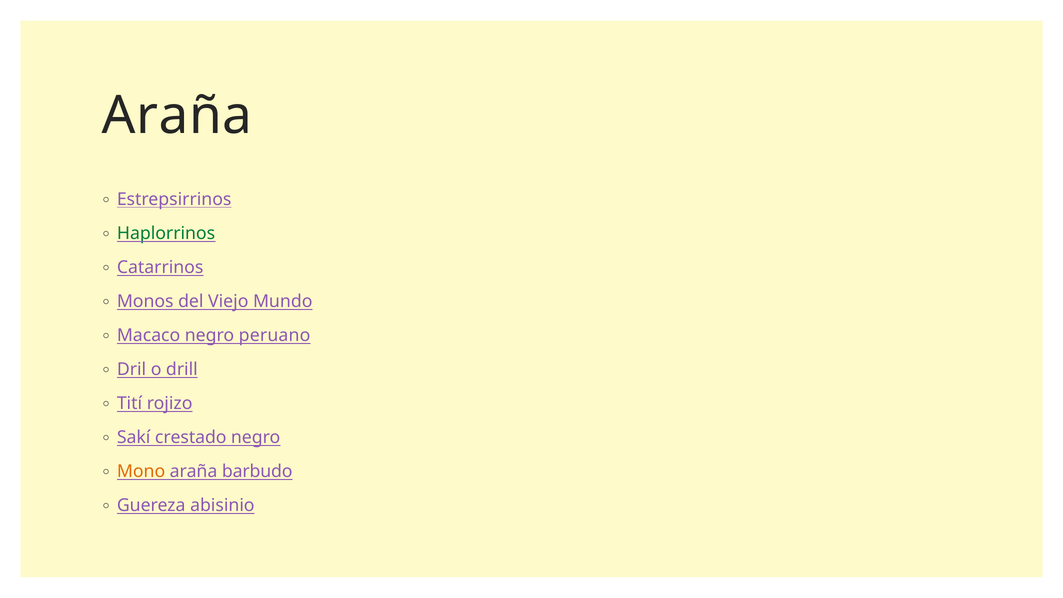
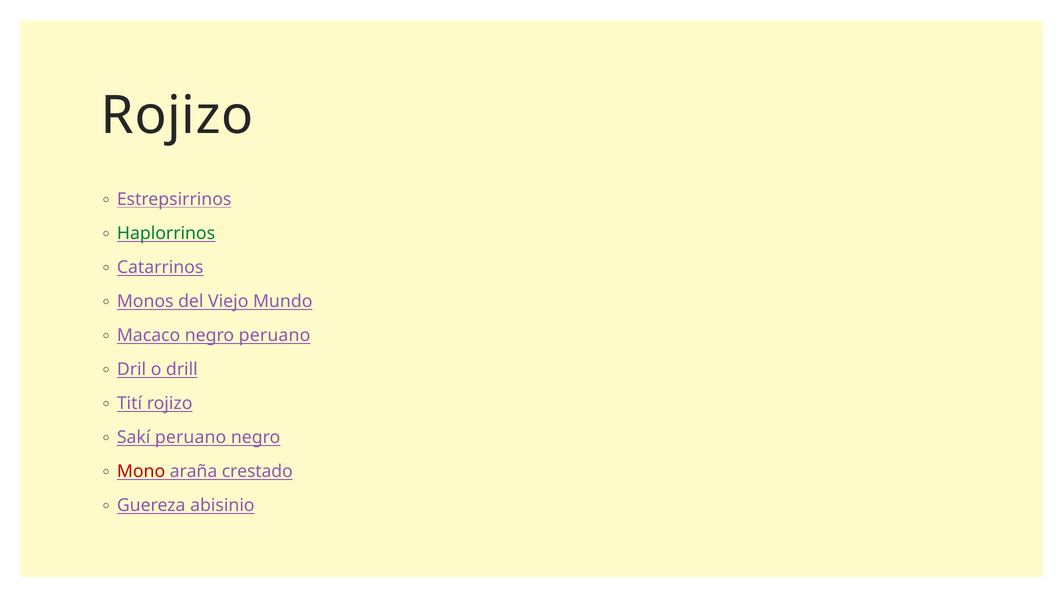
Araña at (177, 115): Araña -> Rojizo
Sakí crestado: crestado -> peruano
Mono colour: orange -> red
barbudo: barbudo -> crestado
